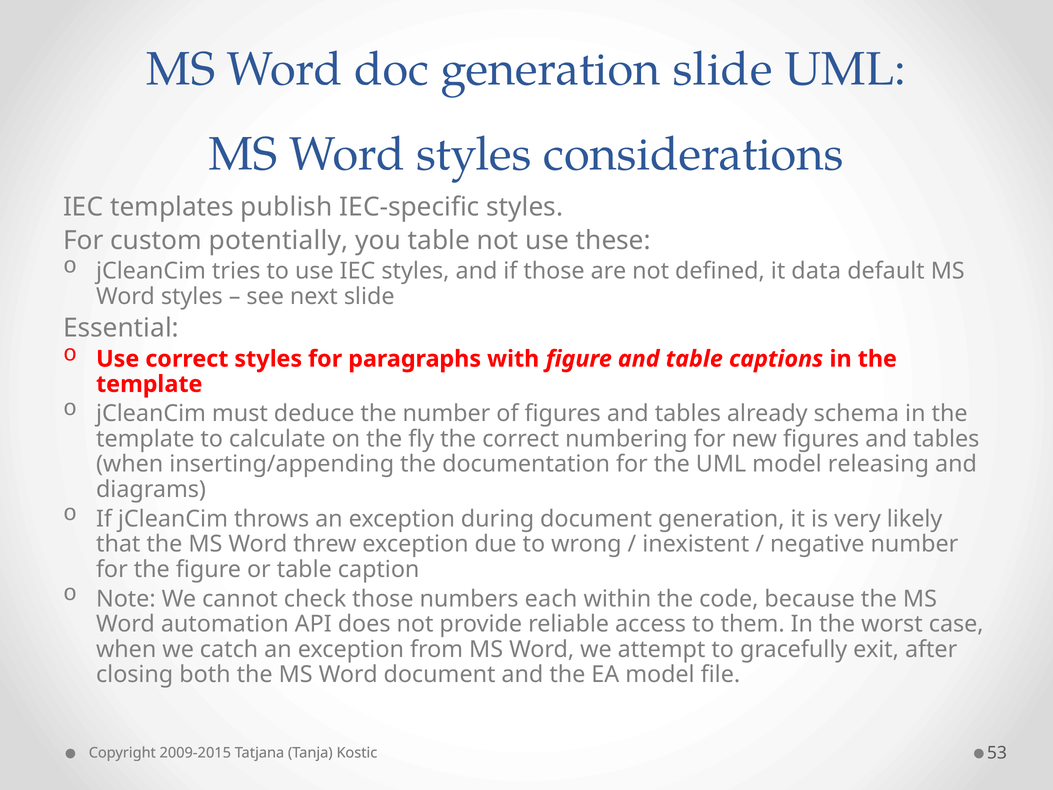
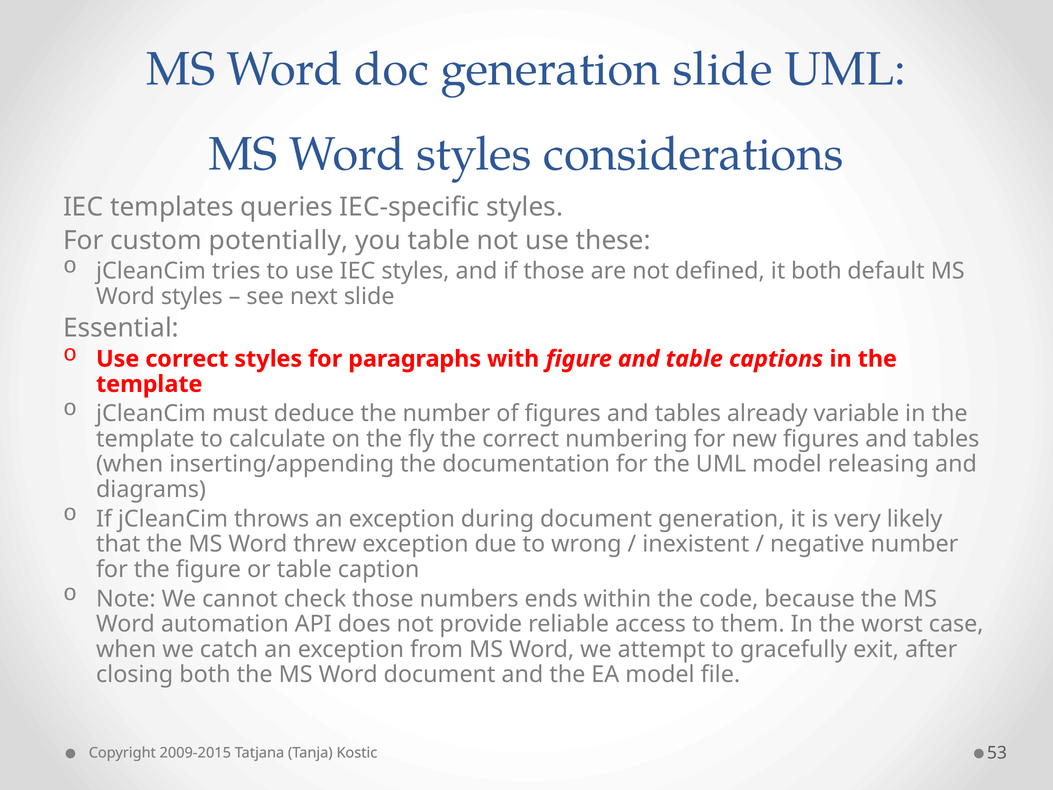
publish: publish -> queries
it data: data -> both
schema: schema -> variable
each: each -> ends
